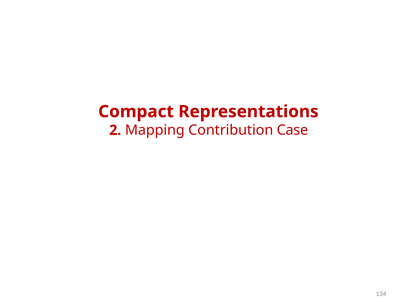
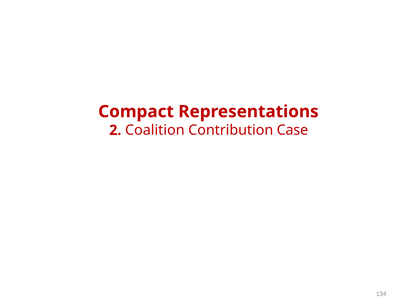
Mapping: Mapping -> Coalition
